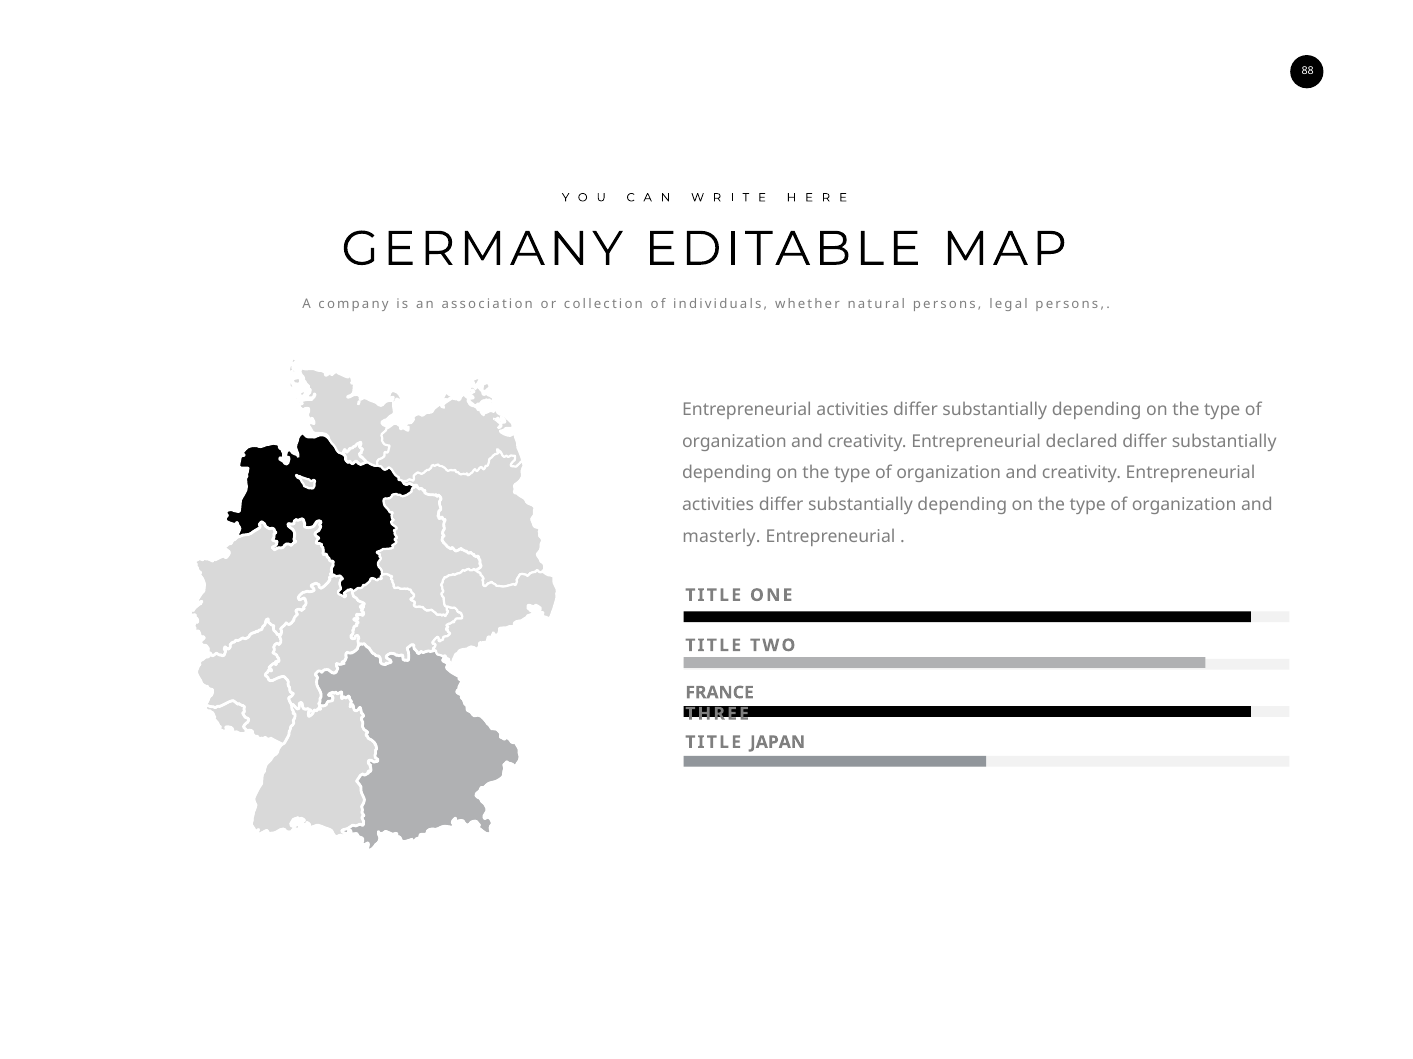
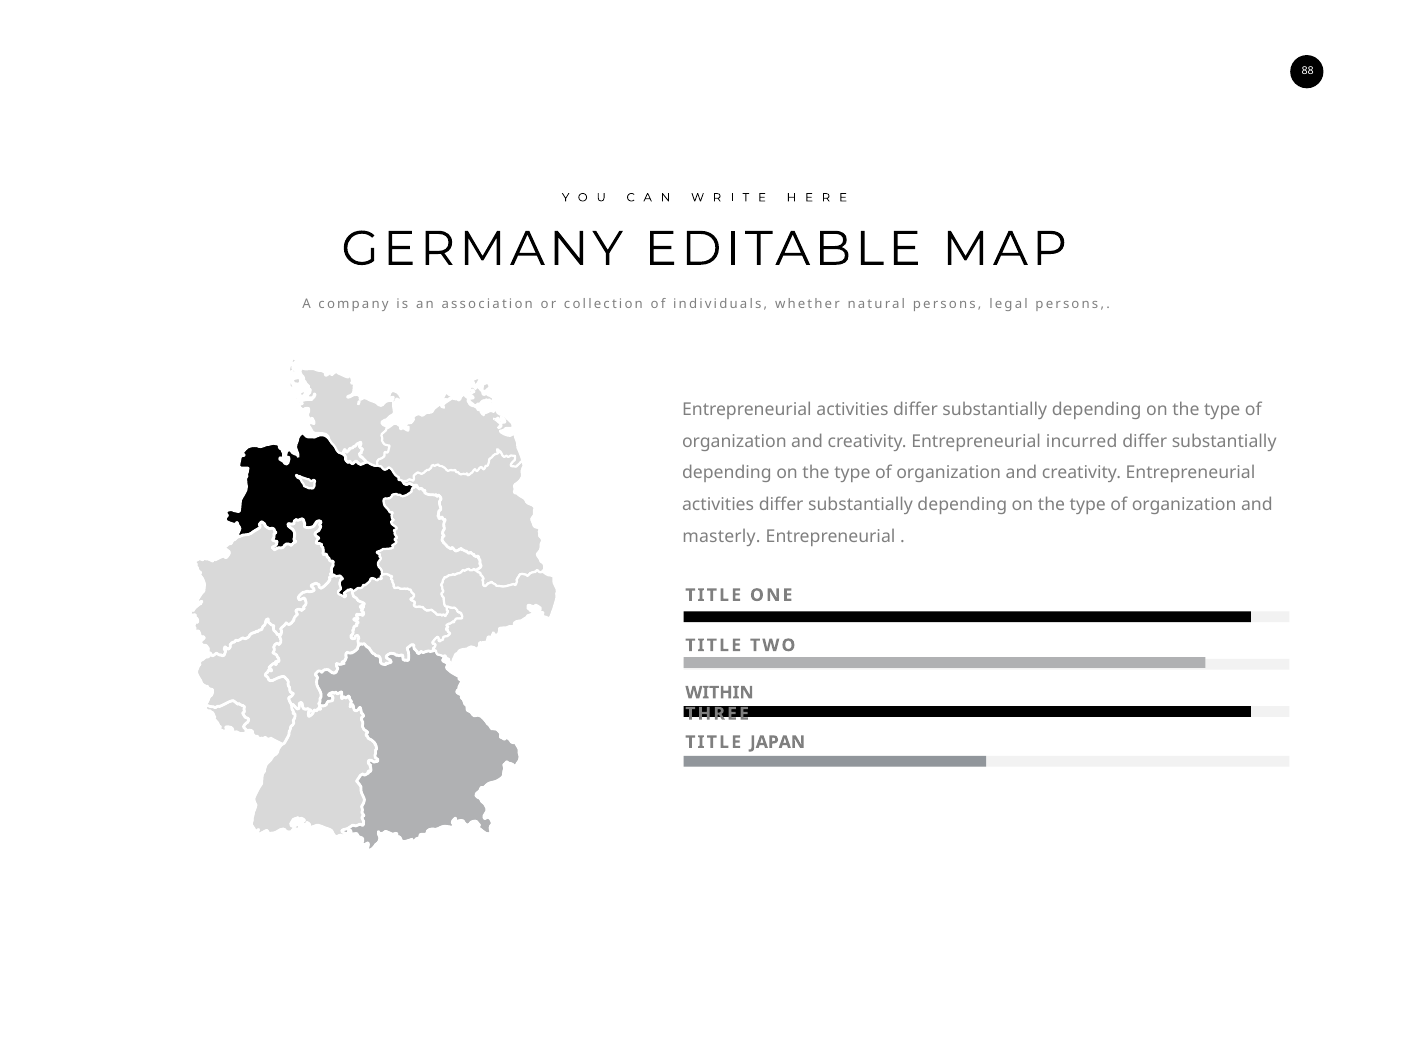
declared: declared -> incurred
FRANCE: FRANCE -> WITHIN
